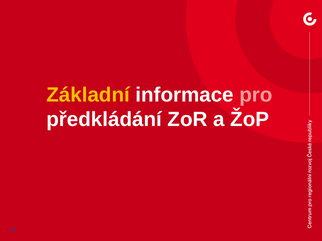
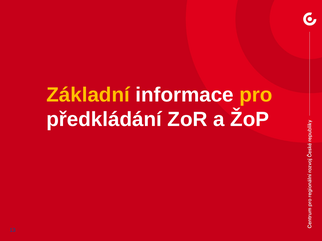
pro colour: pink -> yellow
